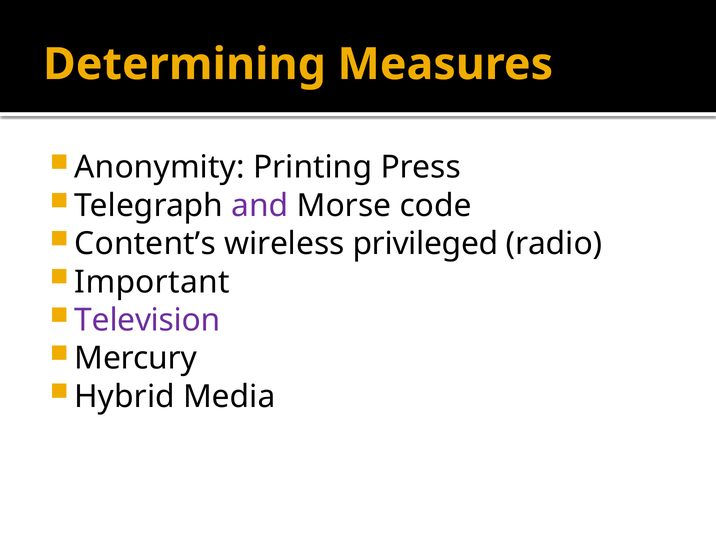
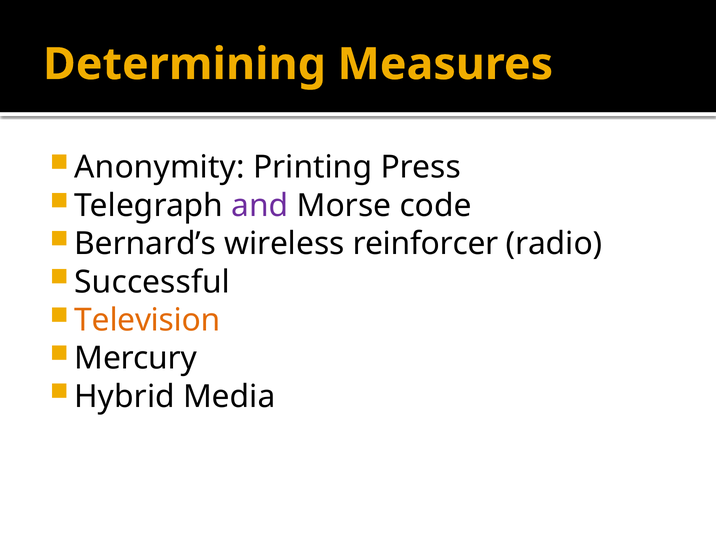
Content’s: Content’s -> Bernard’s
privileged: privileged -> reinforcer
Important: Important -> Successful
Television colour: purple -> orange
